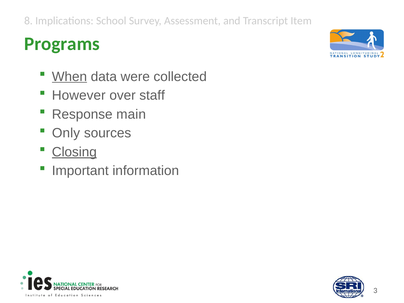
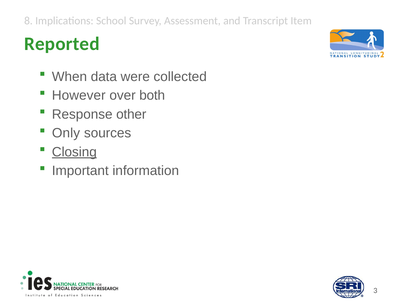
Programs: Programs -> Reported
When underline: present -> none
staff: staff -> both
main: main -> other
